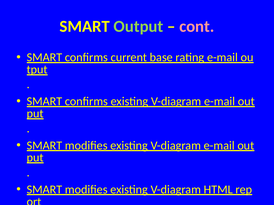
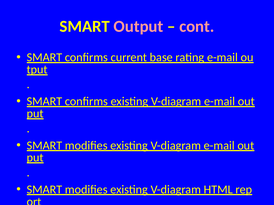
Output colour: light green -> pink
